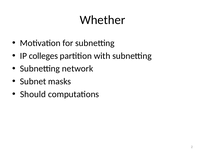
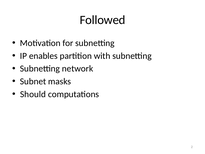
Whether: Whether -> Followed
colleges: colleges -> enables
